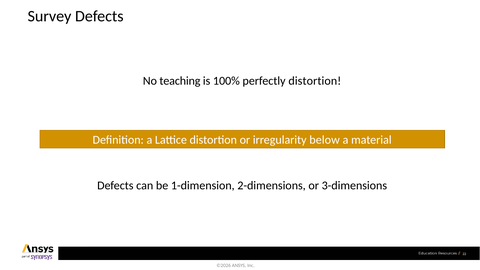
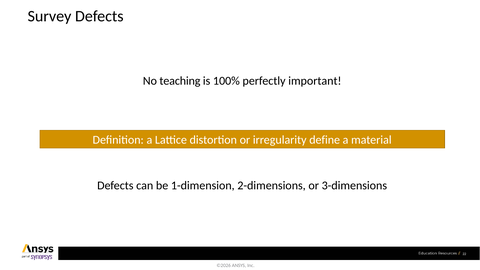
perfectly distortion: distortion -> important
below: below -> define
